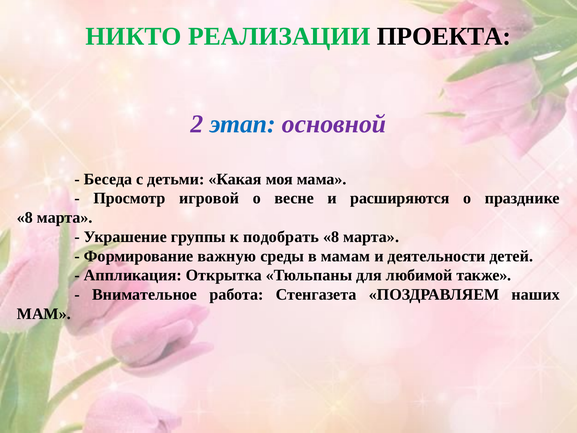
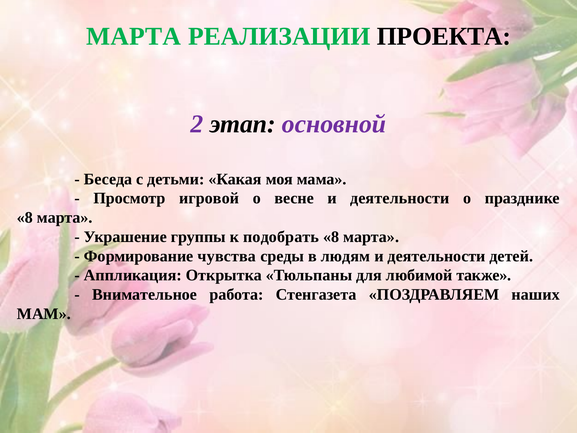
НИКТО at (134, 36): НИКТО -> МАРТА
этап colour: blue -> black
весне и расширяются: расширяются -> деятельности
важную: важную -> чувства
мамам: мамам -> людям
